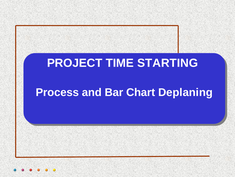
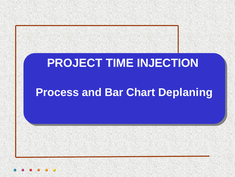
STARTING: STARTING -> INJECTION
